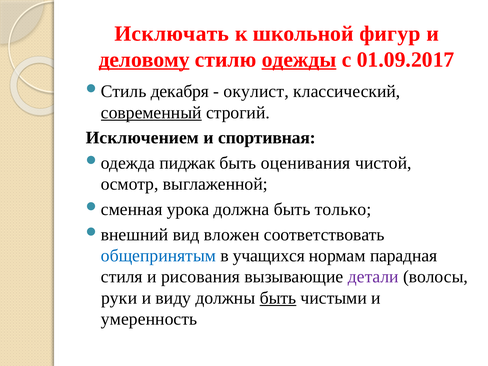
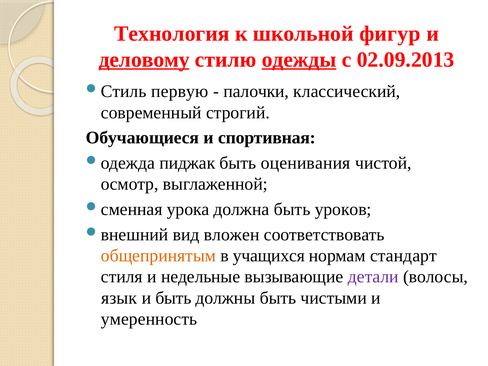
Исключать: Исключать -> Технология
01.09.2017: 01.09.2017 -> 02.09.2013
декабря: декабря -> первую
окулист: окулист -> палочки
современный underline: present -> none
Исключением: Исключением -> Обучающиеся
только: только -> уроков
общепринятым colour: blue -> orange
парадная: парадная -> стандарт
рисования: рисования -> недельные
руки: руки -> язык
и виду: виду -> быть
быть at (278, 298) underline: present -> none
